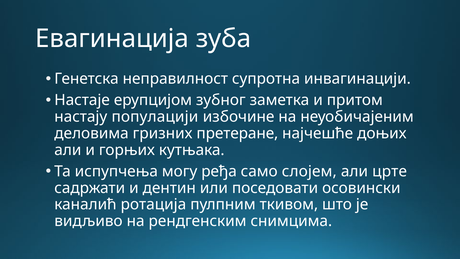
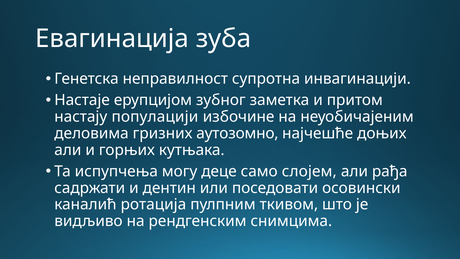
претеране: претеране -> аутозомно
ређа: ређа -> деце
црте: црте -> рађа
